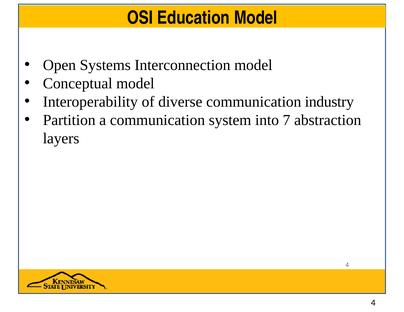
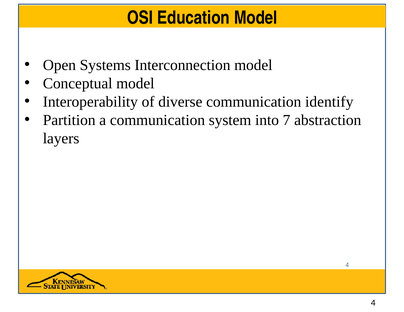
industry: industry -> identify
